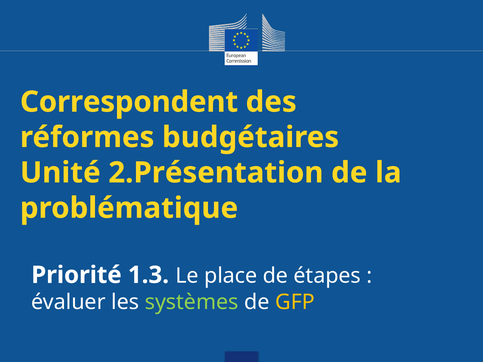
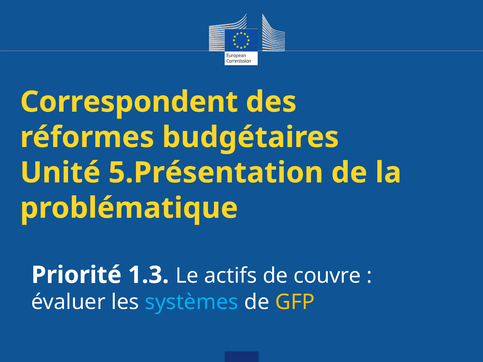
2.Présentation: 2.Présentation -> 5.Présentation
place: place -> actifs
étapes: étapes -> couvre
systèmes colour: light green -> light blue
